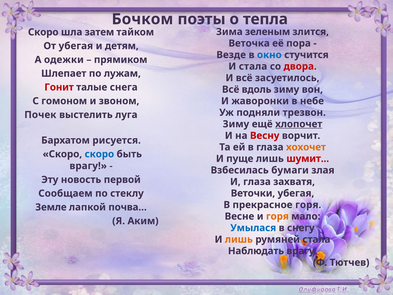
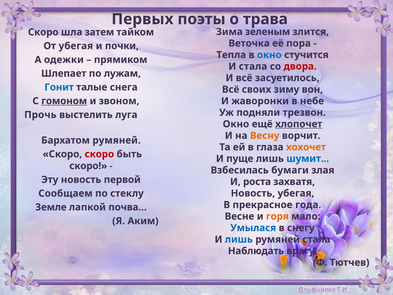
Бочком: Бочком -> Первых
тепла: тепла -> трава
детям: детям -> почки
Везде: Везде -> Тепла
Гонит colour: red -> blue
вдоль: вдоль -> своих
гомоном underline: none -> present
Почек: Почек -> Прочь
Зиму at (236, 124): Зиму -> Окно
Весну colour: red -> orange
Бархатом рисуется: рисуется -> румяней
скоро at (99, 154) colour: blue -> red
шумит colour: red -> blue
врагу at (88, 166): врагу -> скоро
И глаза: глаза -> роста
Веточки at (253, 193): Веточки -> Новость
прекрасное горя: горя -> года
лишь at (239, 239) colour: orange -> blue
